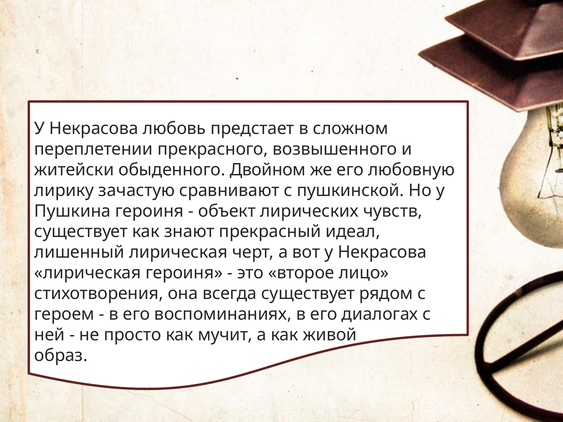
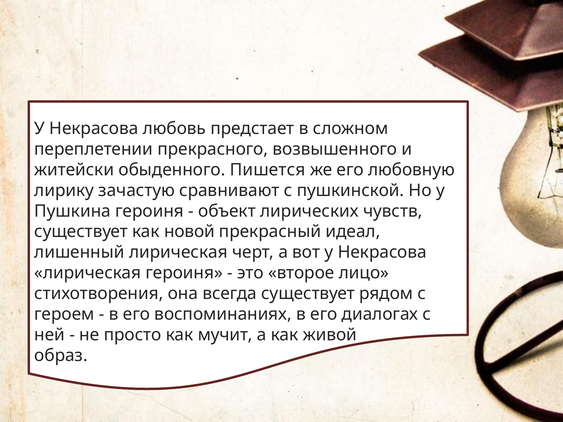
Двойном: Двойном -> Пишется
знают: знают -> новой
